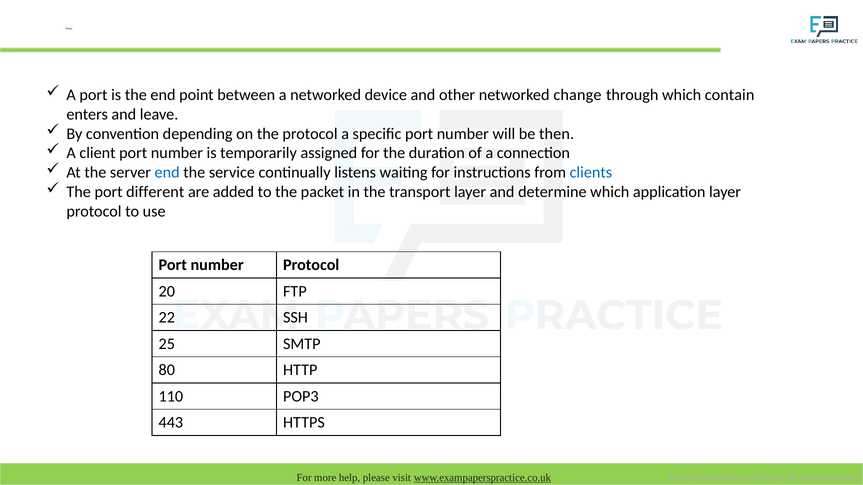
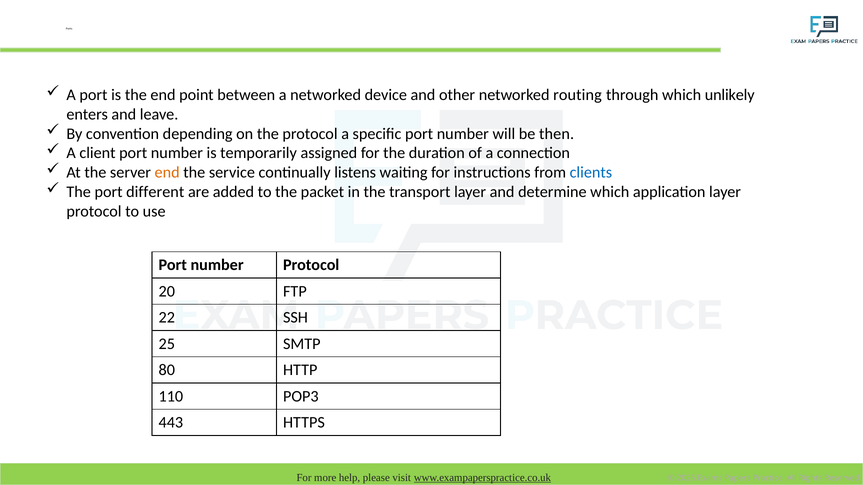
change: change -> routing
contain: contain -> unlikely
end at (167, 173) colour: blue -> orange
